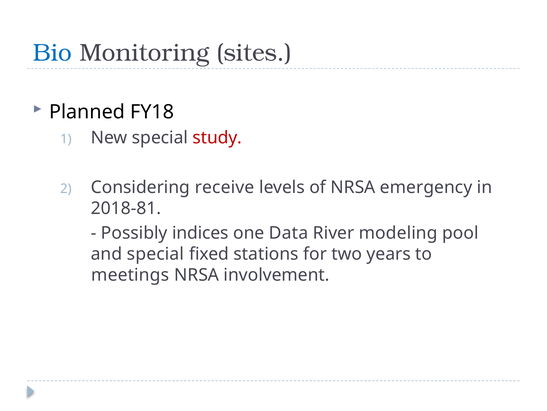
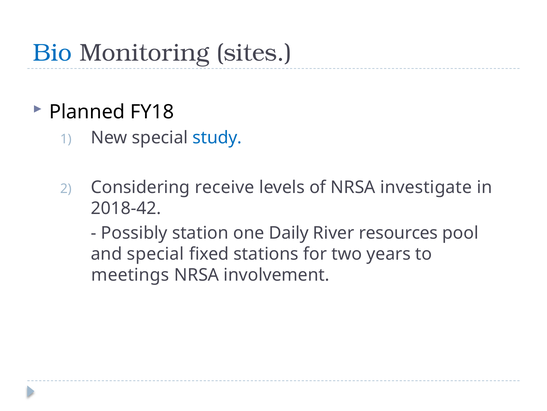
study colour: red -> blue
emergency: emergency -> investigate
2018-81: 2018-81 -> 2018-42
indices: indices -> station
Data: Data -> Daily
modeling: modeling -> resources
